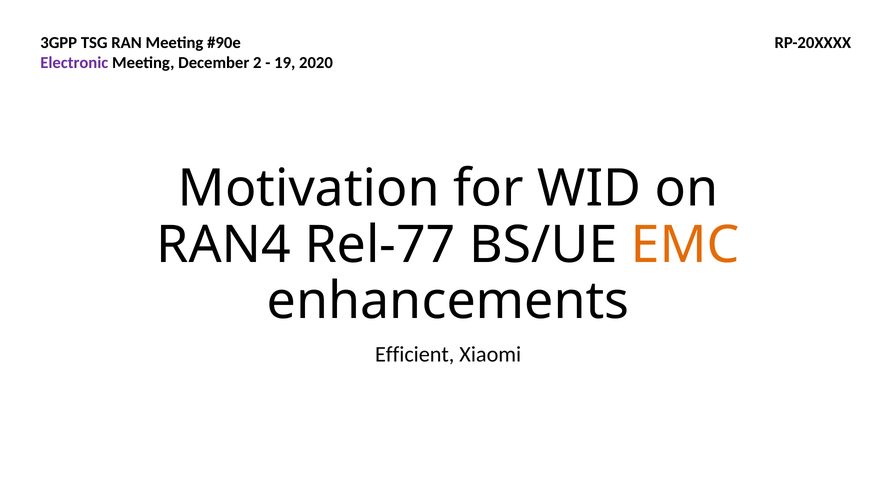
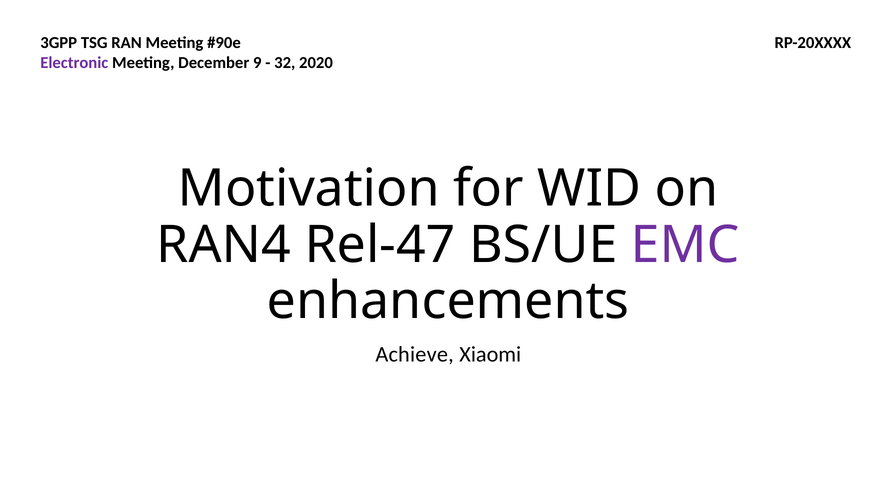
2: 2 -> 9
19: 19 -> 32
Rel-77: Rel-77 -> Rel-47
EMC colour: orange -> purple
Efficient: Efficient -> Achieve
